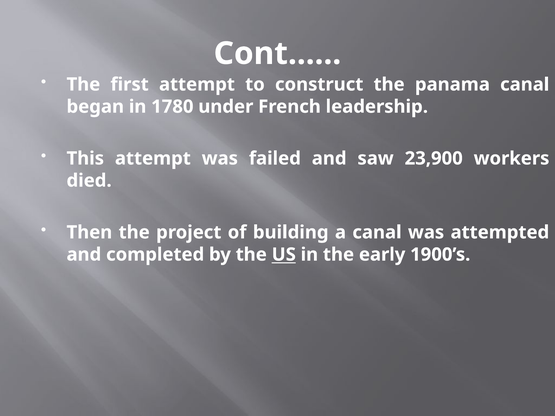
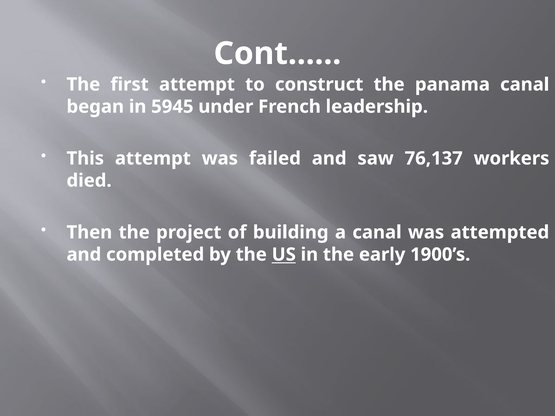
1780: 1780 -> 5945
23,900: 23,900 -> 76,137
